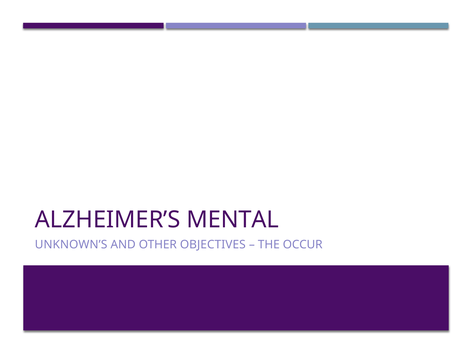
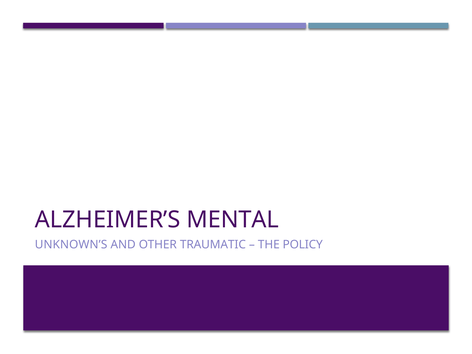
OBJECTIVES: OBJECTIVES -> TRAUMATIC
OCCUR: OCCUR -> POLICY
